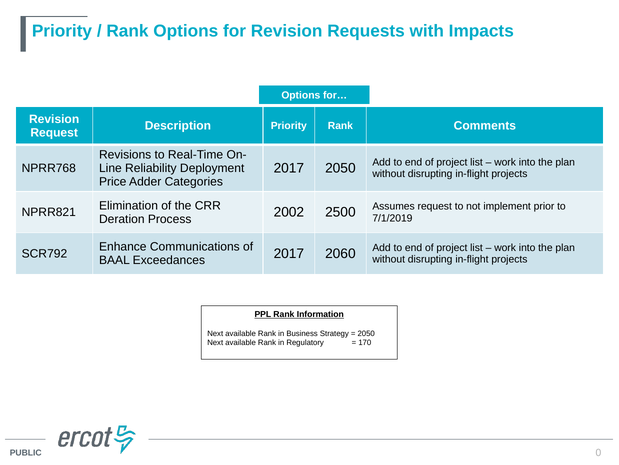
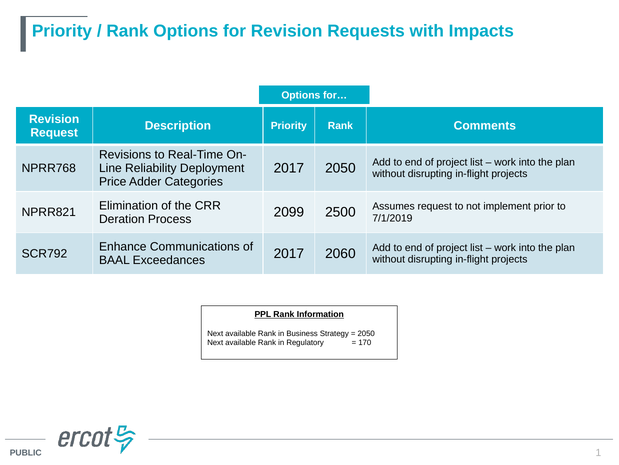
2002: 2002 -> 2099
0: 0 -> 1
